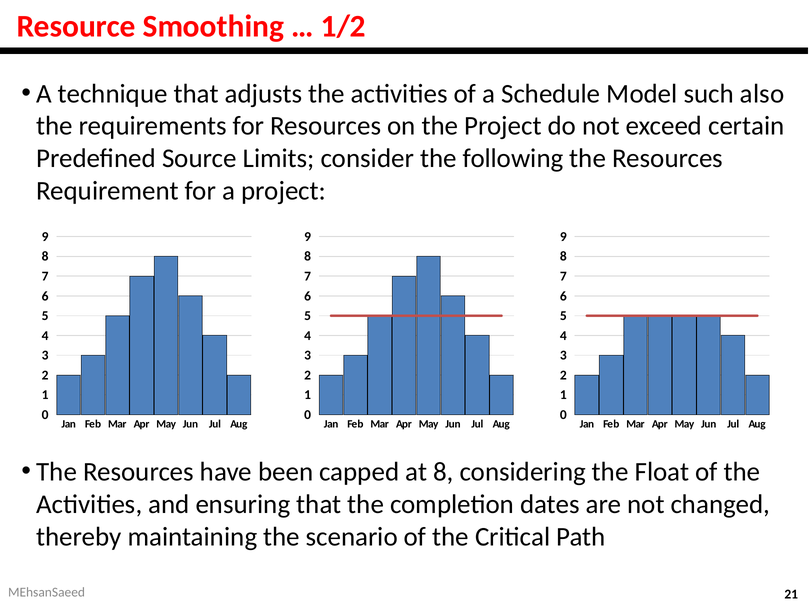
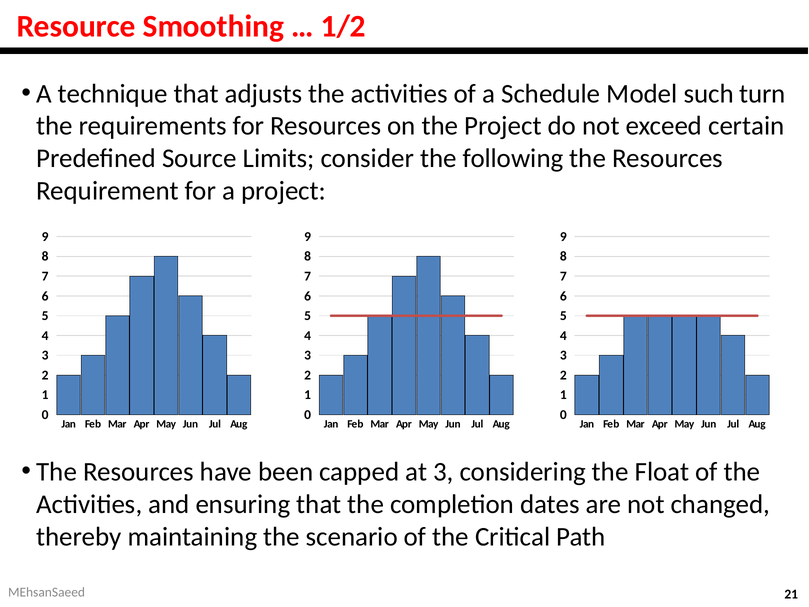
also: also -> turn
at 8: 8 -> 3
